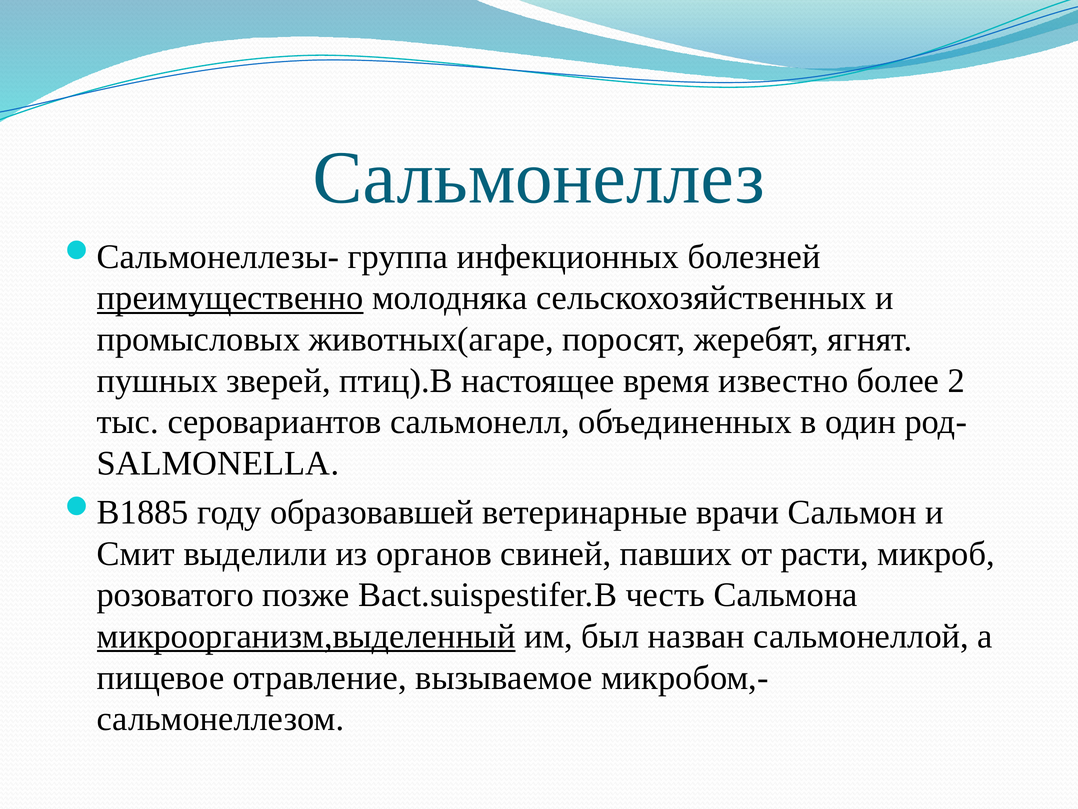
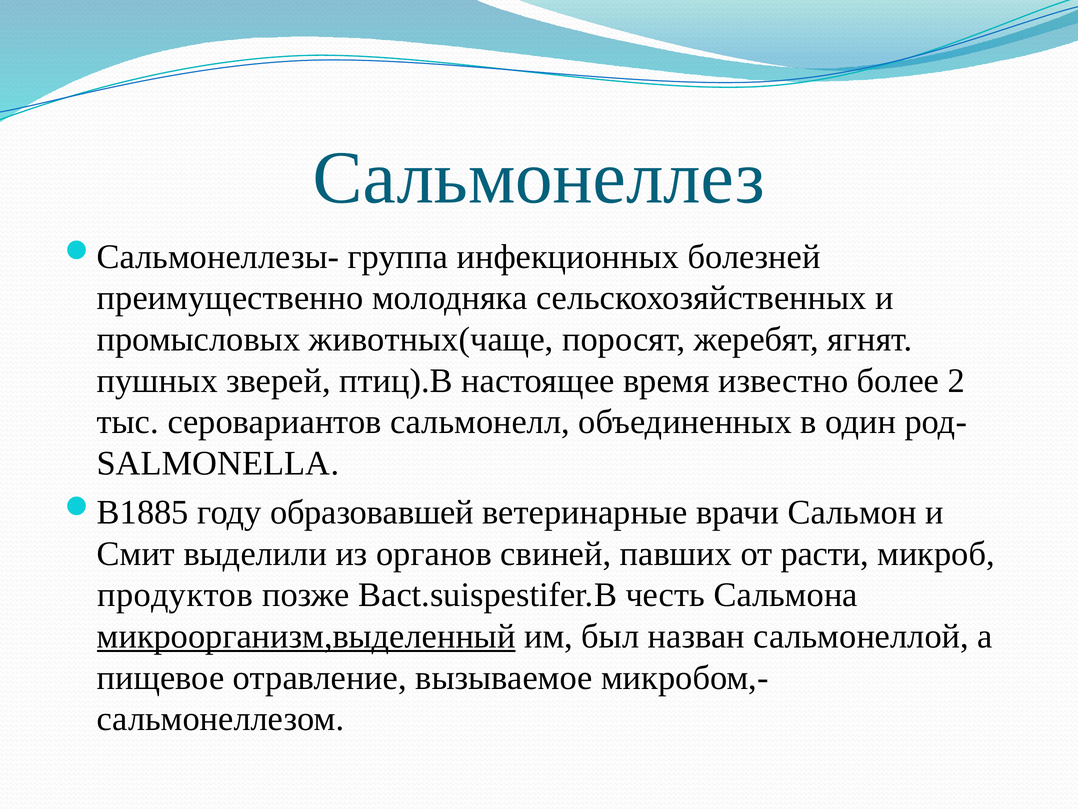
преимущественно underline: present -> none
животных(агаре: животных(агаре -> животных(чаще
розоватого: розоватого -> продуктов
